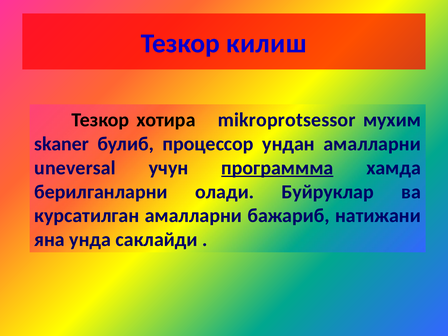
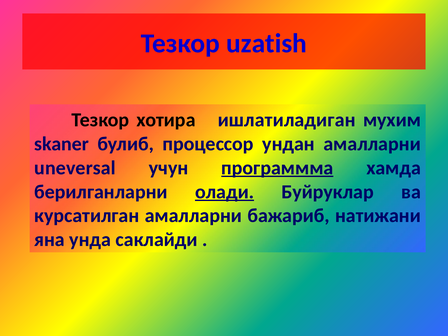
килиш: килиш -> uzatish
mikroprotsessor: mikroprotsessor -> ишлатиладиган
олади underline: none -> present
